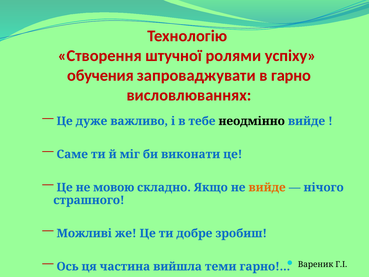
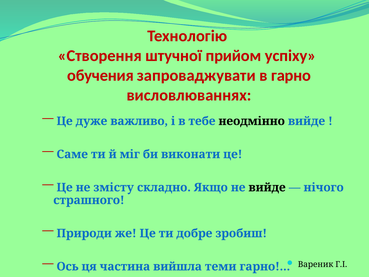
ролями: ролями -> прийом
мовою: мовою -> змісту
вийде at (267, 187) colour: orange -> black
Можливі: Можливі -> Природи
